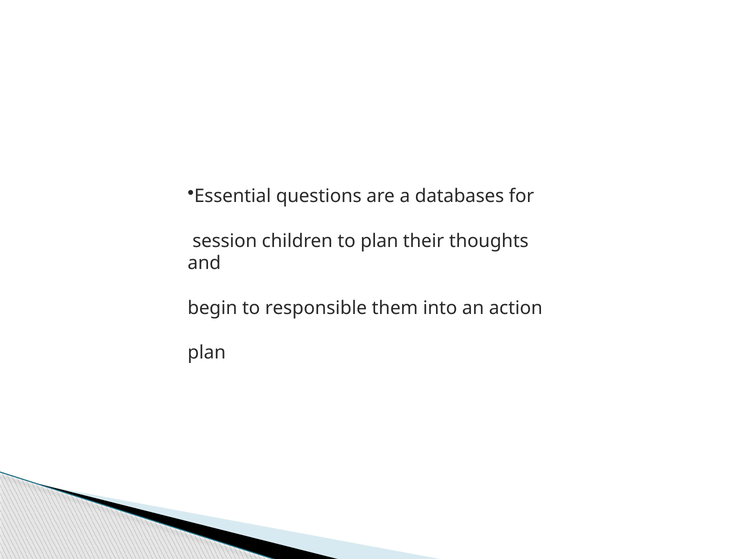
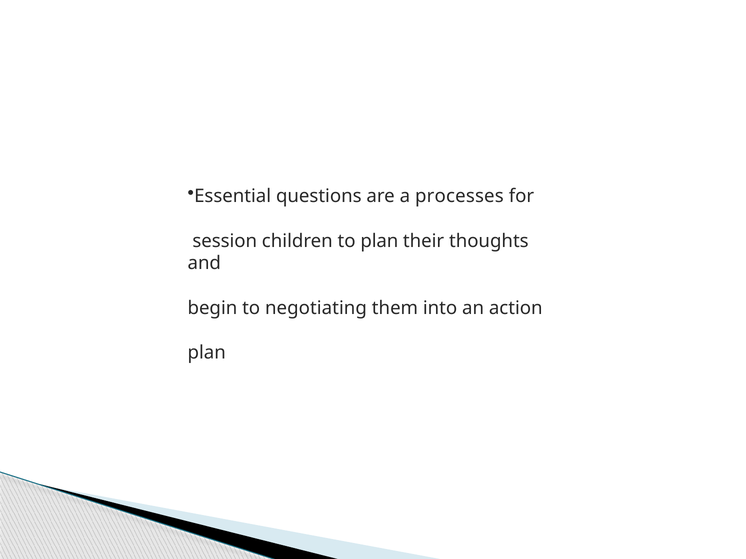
databases: databases -> processes
responsible: responsible -> negotiating
